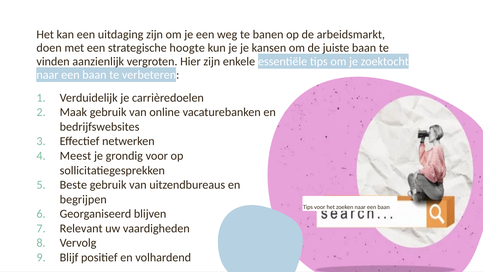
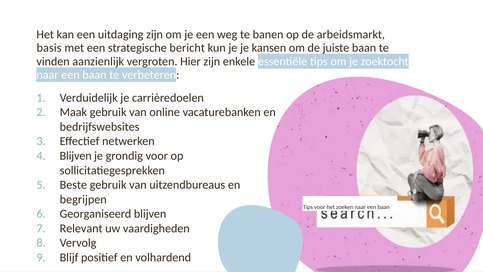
doen: doen -> basis
hoogte: hoogte -> bericht
Meest at (75, 156): Meest -> Blijven
